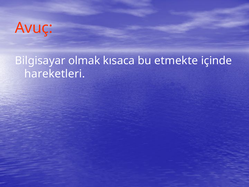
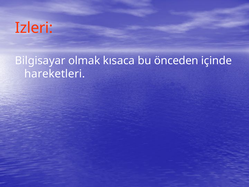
Avuç: Avuç -> Izleri
etmekte: etmekte -> önceden
